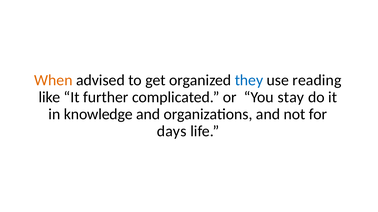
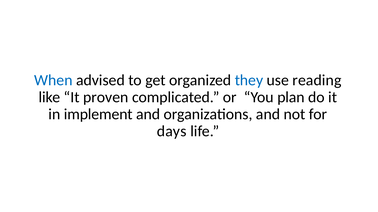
When colour: orange -> blue
further: further -> proven
stay: stay -> plan
knowledge: knowledge -> implement
